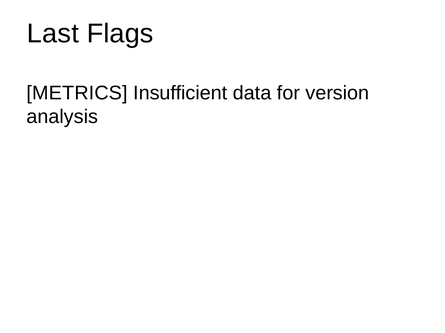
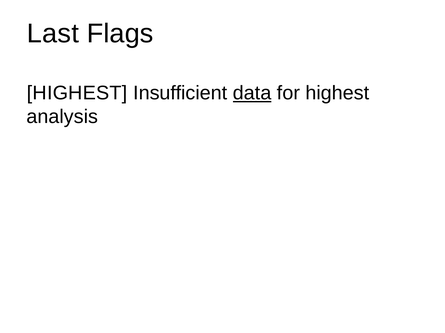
METRICS at (77, 93): METRICS -> HIGHEST
data underline: none -> present
for version: version -> highest
